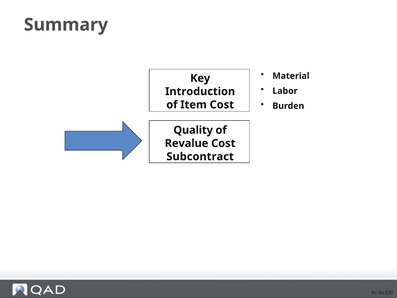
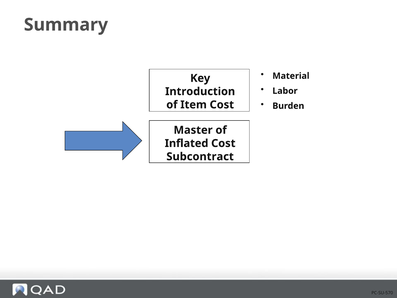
Quality: Quality -> Master
Revalue: Revalue -> Inflated
